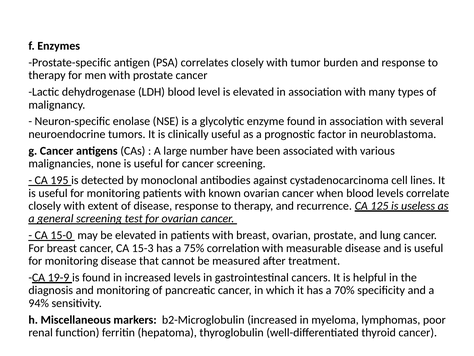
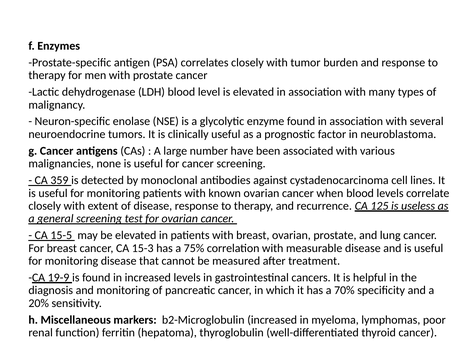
195: 195 -> 359
15-0: 15-0 -> 15-5
94%: 94% -> 20%
